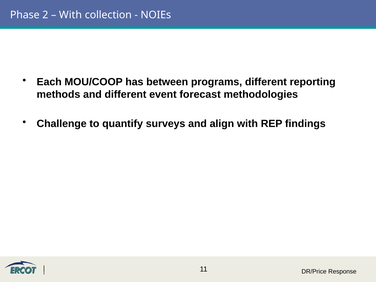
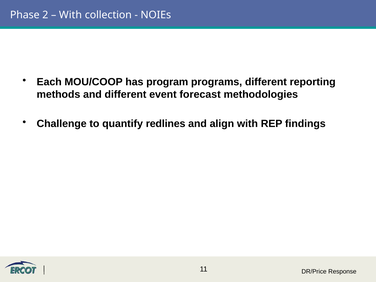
between: between -> program
surveys: surveys -> redlines
